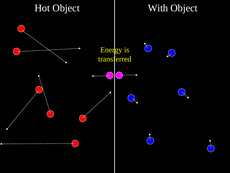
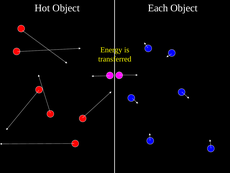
With: With -> Each
